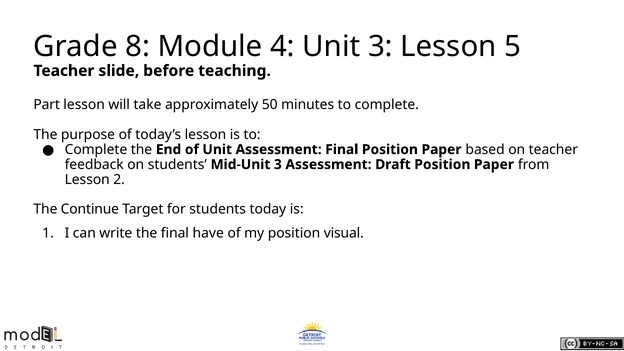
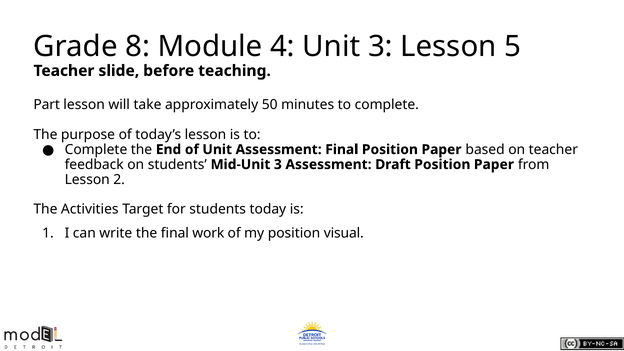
Continue: Continue -> Activities
have: have -> work
